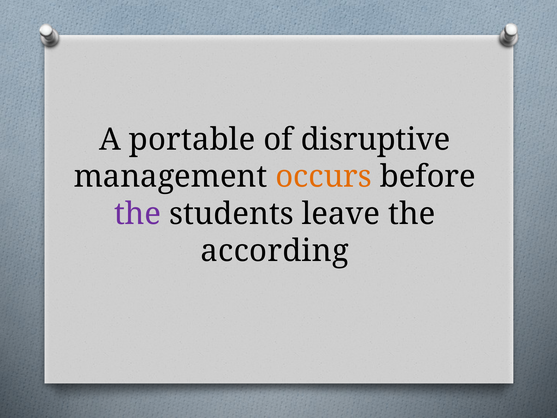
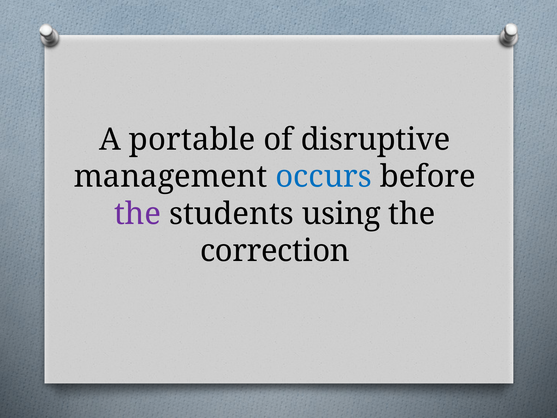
occurs colour: orange -> blue
leave: leave -> using
according: according -> correction
